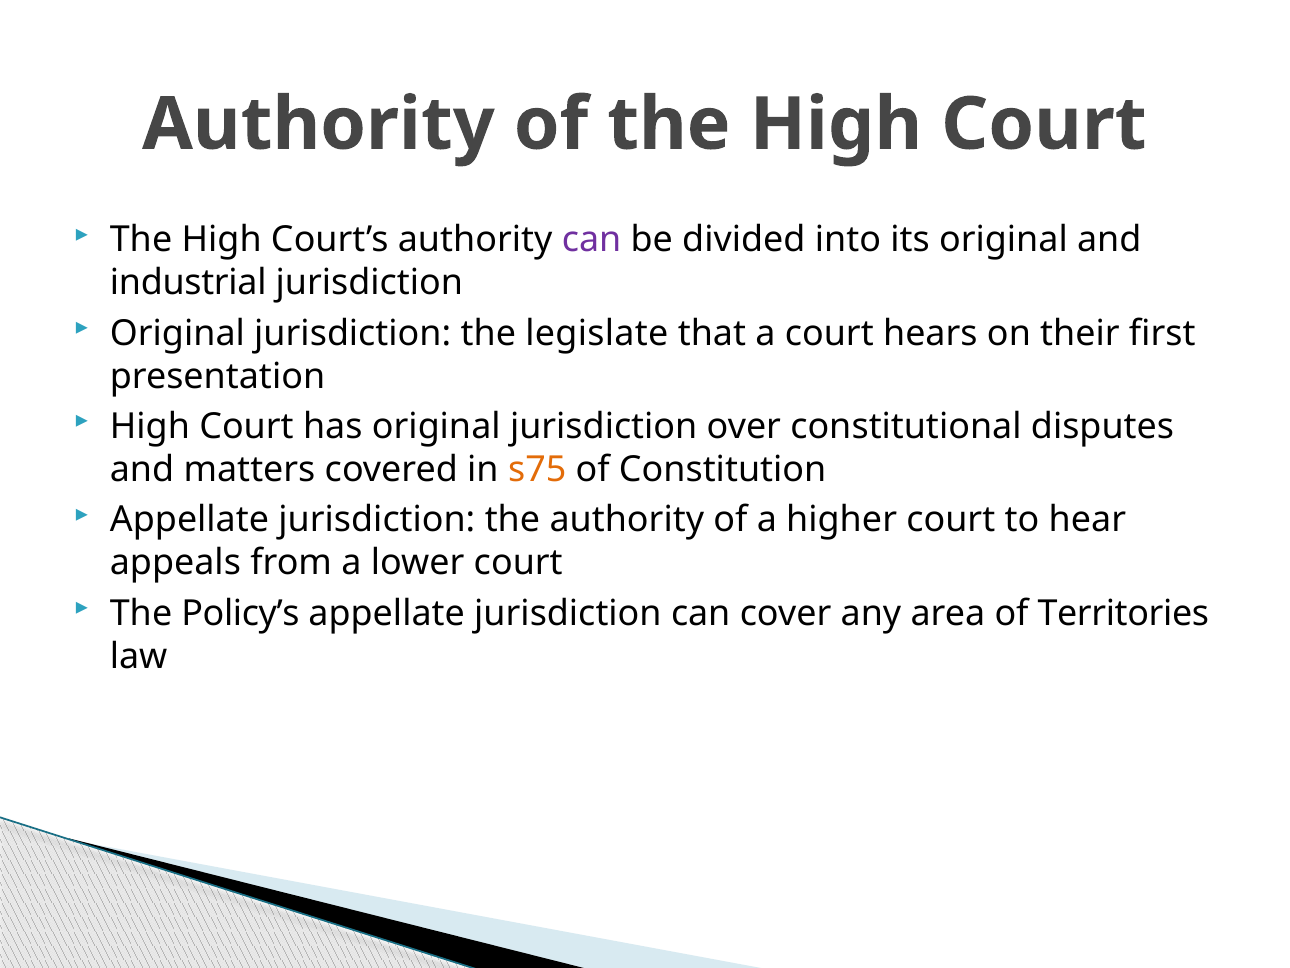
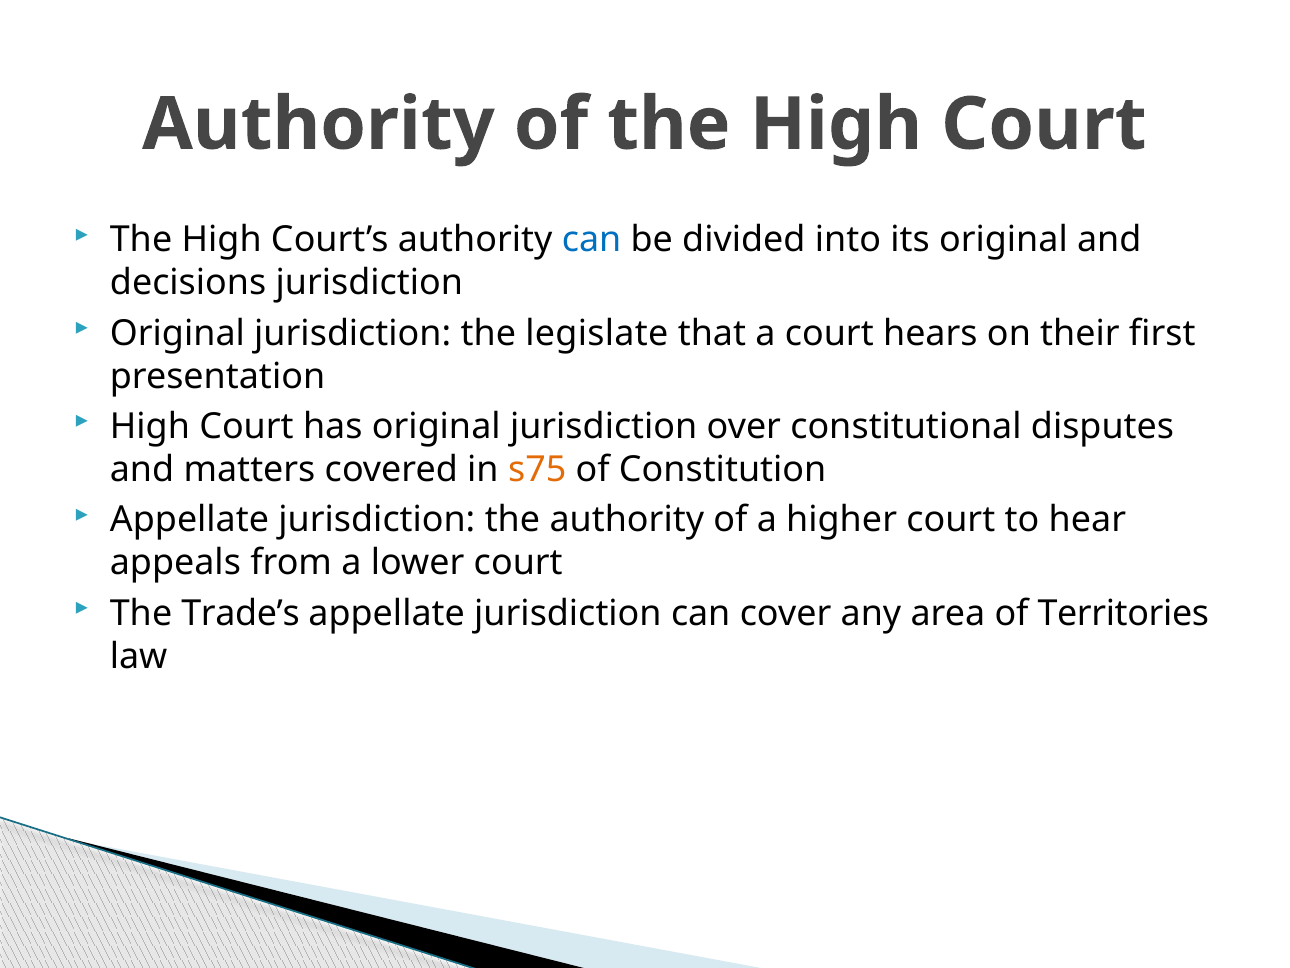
can at (592, 240) colour: purple -> blue
industrial: industrial -> decisions
Policy’s: Policy’s -> Trade’s
